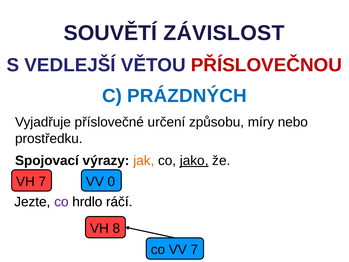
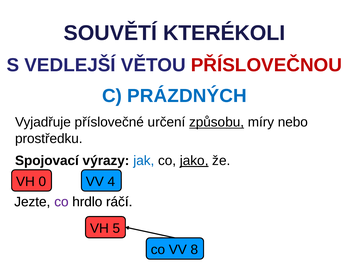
ZÁVISLOST: ZÁVISLOST -> KTERÉKOLI
způsobu underline: none -> present
jak colour: orange -> blue
VH 7: 7 -> 0
0: 0 -> 4
8: 8 -> 5
VV 7: 7 -> 8
